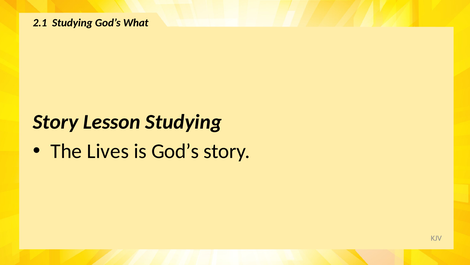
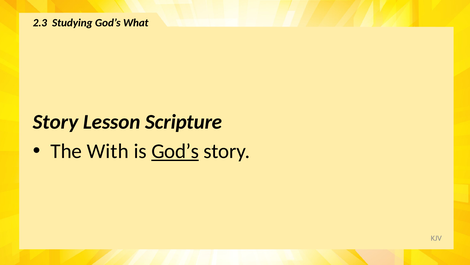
2.1: 2.1 -> 2.3
Lesson Studying: Studying -> Scripture
Lives: Lives -> With
God’s at (175, 151) underline: none -> present
